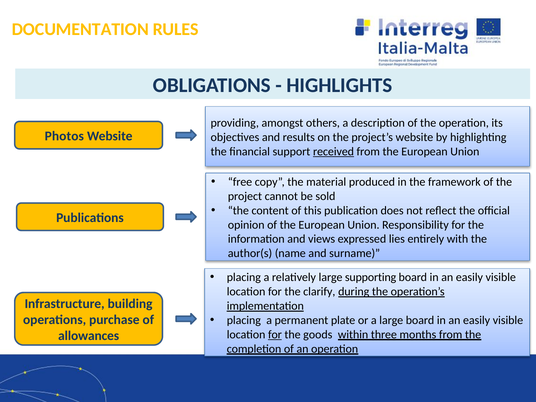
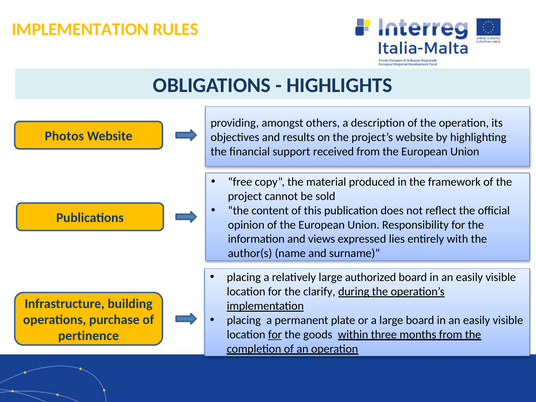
DOCUMENTATION at (80, 29): DOCUMENTATION -> IMPLEMENTATION
received underline: present -> none
supporting: supporting -> authorized
allowances: allowances -> pertinence
